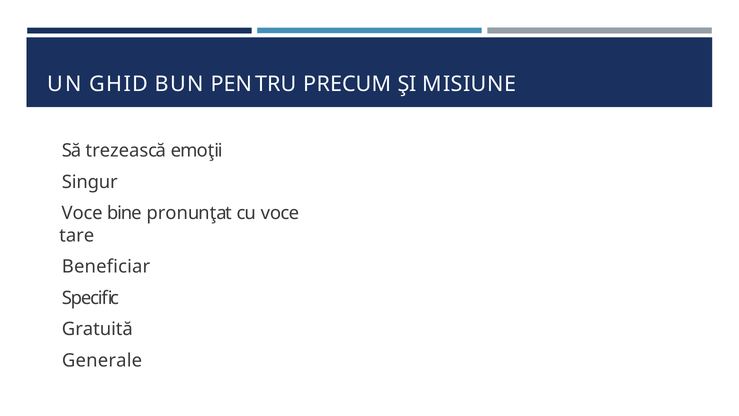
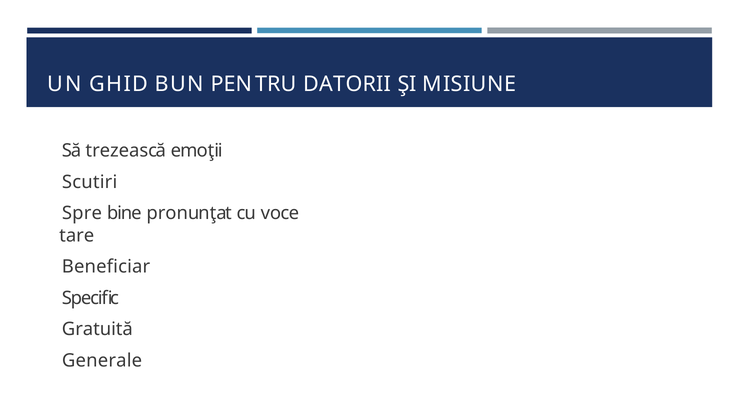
PRECUM: PRECUM -> DATORII
Singur: Singur -> Scutiri
Voce at (82, 213): Voce -> Spre
